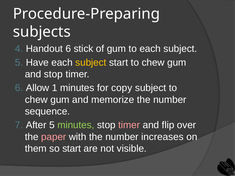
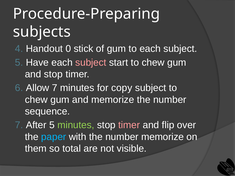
Handout 6: 6 -> 0
subject at (91, 63) colour: yellow -> pink
Allow 1: 1 -> 7
paper colour: pink -> light blue
number increases: increases -> memorize
so start: start -> total
